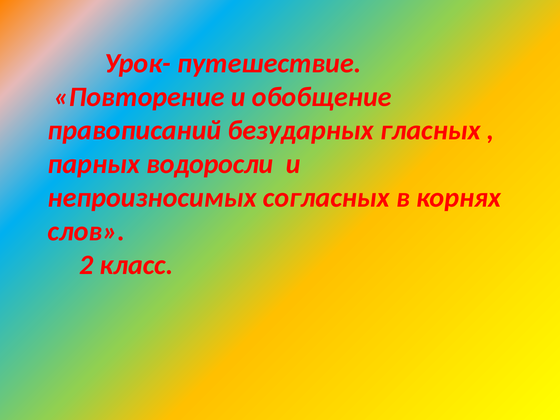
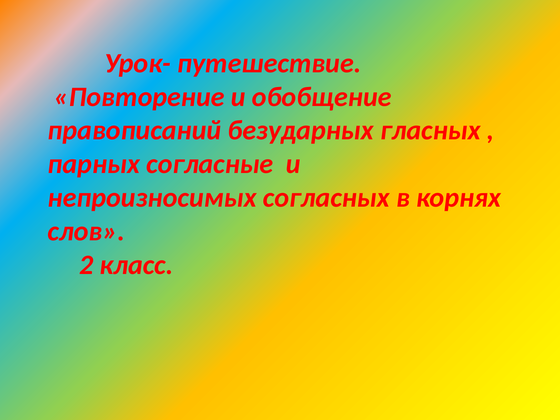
водоросли: водоросли -> согласные
